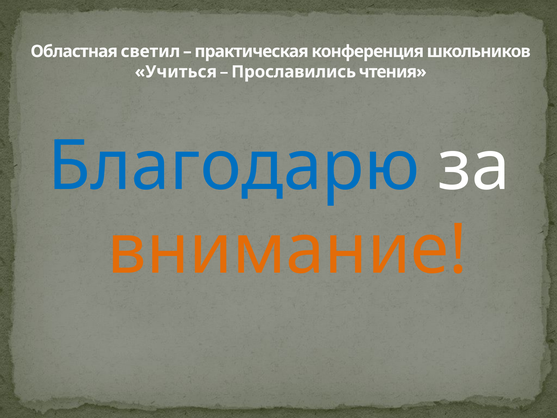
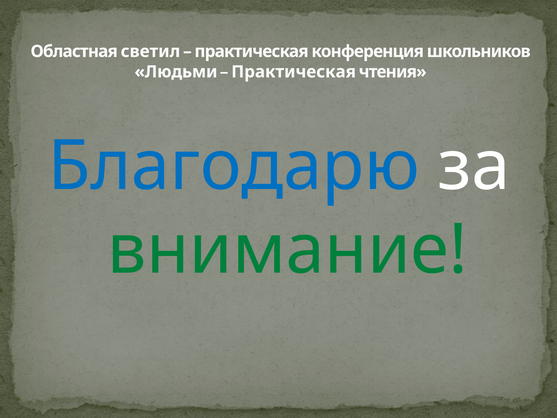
Учиться: Учиться -> Людьми
Прославились at (294, 72): Прославились -> Практическая
внимание colour: orange -> green
